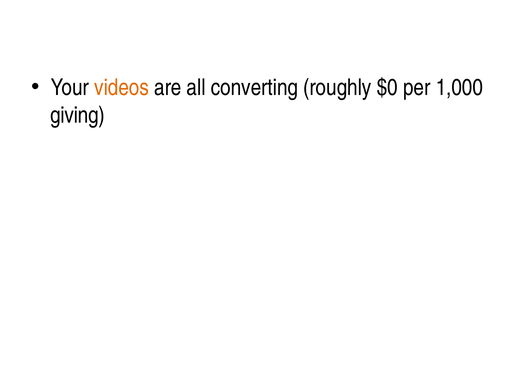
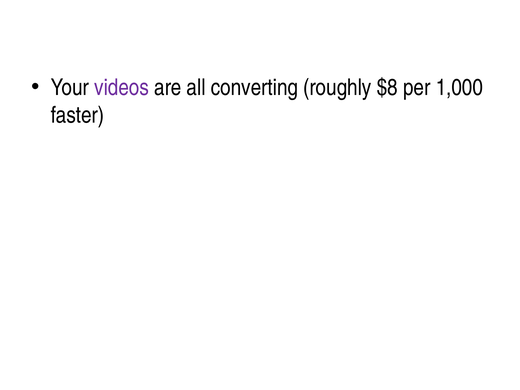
videos colour: orange -> purple
$0: $0 -> $8
giving: giving -> faster
